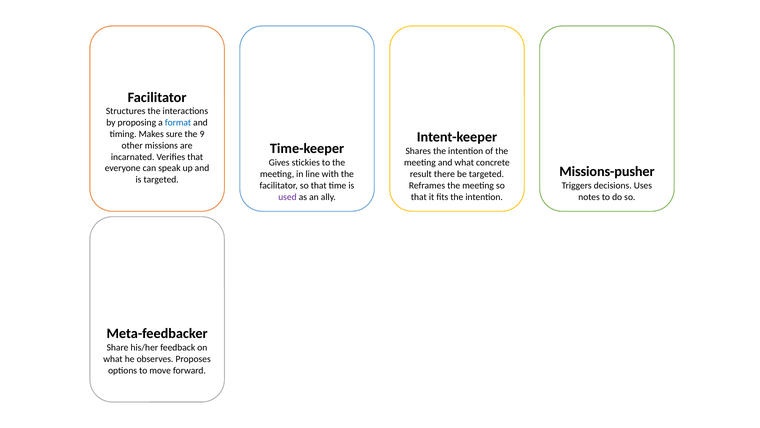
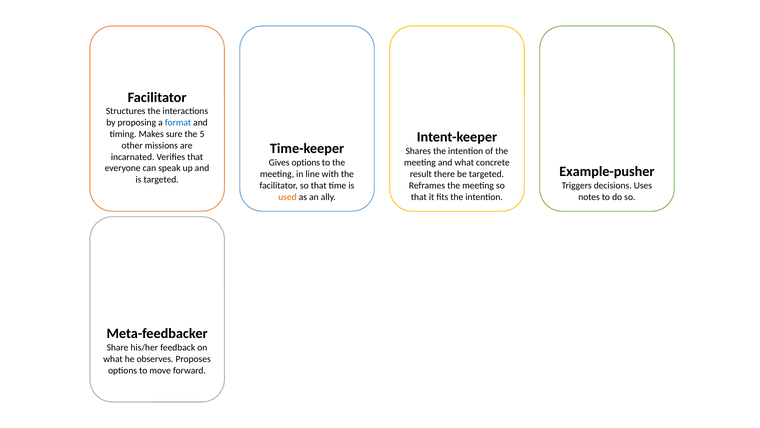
9: 9 -> 5
Gives stickies: stickies -> options
Missions-pusher: Missions-pusher -> Example-pusher
used colour: purple -> orange
